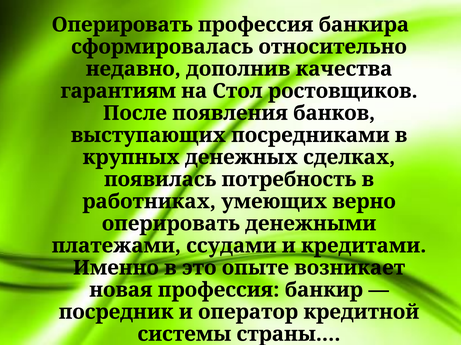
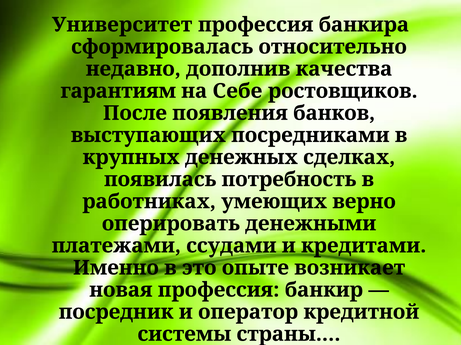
Оперировать at (122, 25): Оперировать -> Университет
Стол: Стол -> Себе
